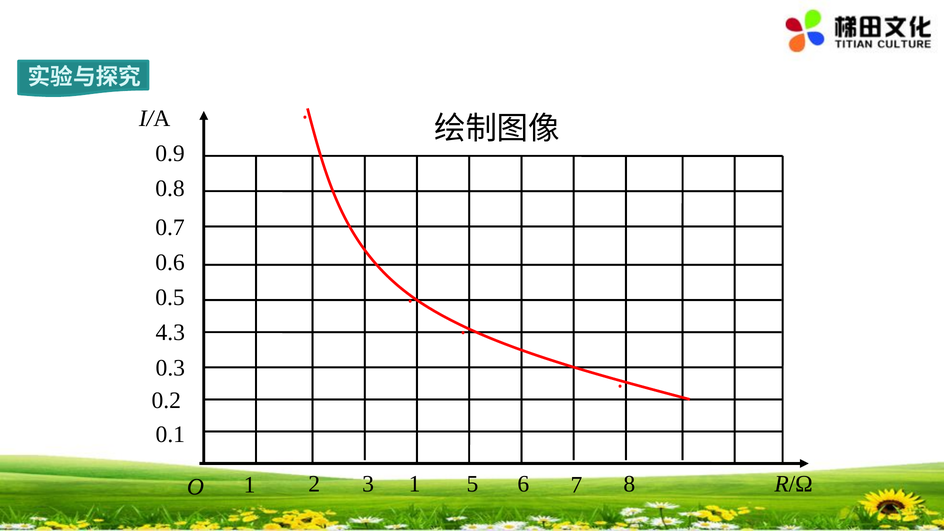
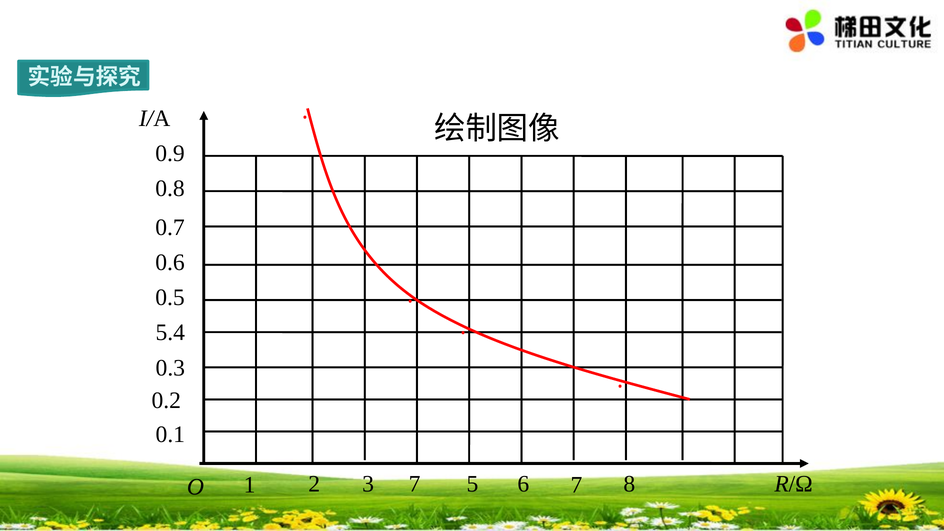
4.3: 4.3 -> 5.4
3 1: 1 -> 7
